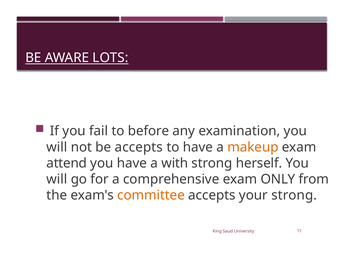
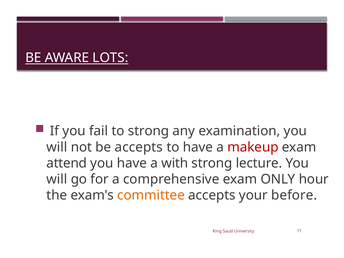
to before: before -> strong
makeup colour: orange -> red
herself: herself -> lecture
from: from -> hour
your strong: strong -> before
